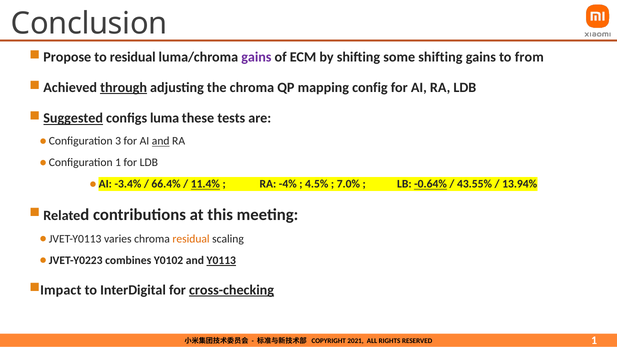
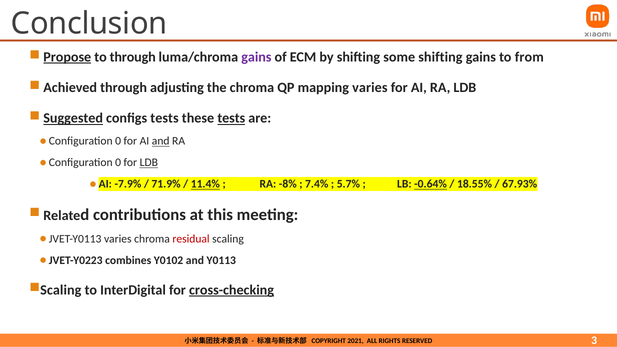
Propose underline: none -> present
to residual: residual -> through
through at (124, 88) underline: present -> none
mapping config: config -> varies
configs luma: luma -> tests
tests at (231, 118) underline: none -> present
3 at (118, 141): 3 -> 0
1 at (118, 163): 1 -> 0
LDB at (149, 163) underline: none -> present
-3.4%: -3.4% -> -7.9%
66.4%: 66.4% -> 71.9%
-4%: -4% -> -8%
4.5%: 4.5% -> 7.4%
7.0%: 7.0% -> 5.7%
43.55%: 43.55% -> 18.55%
13.94%: 13.94% -> 67.93%
residual at (191, 239) colour: orange -> red
Y0113 underline: present -> none
Impact at (61, 290): Impact -> Scaling
1 at (594, 340): 1 -> 3
